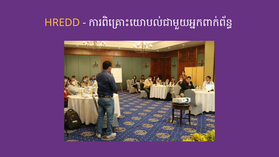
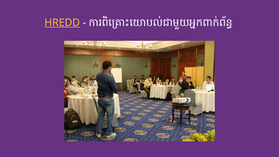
HREDD underline: none -> present
